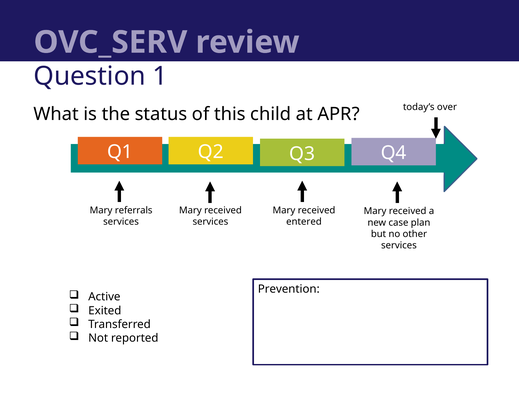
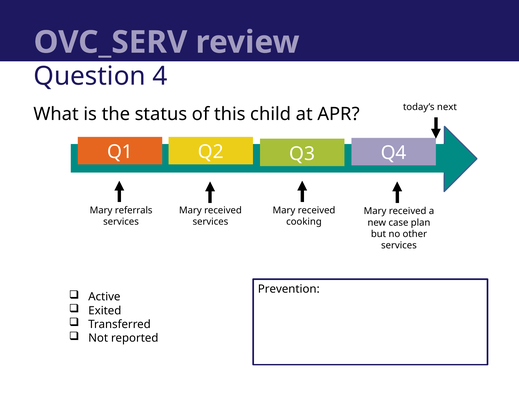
1: 1 -> 4
over: over -> next
entered: entered -> cooking
